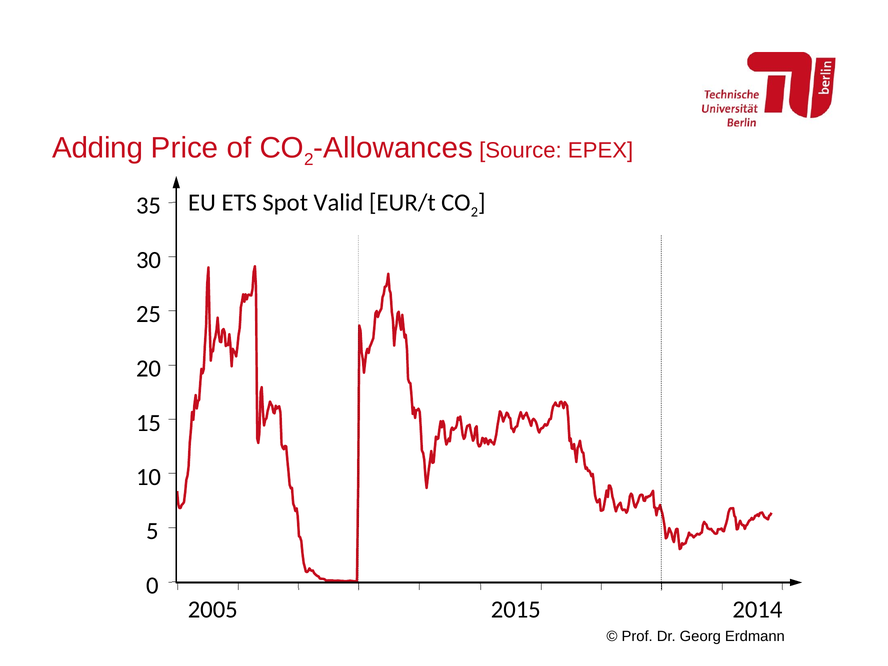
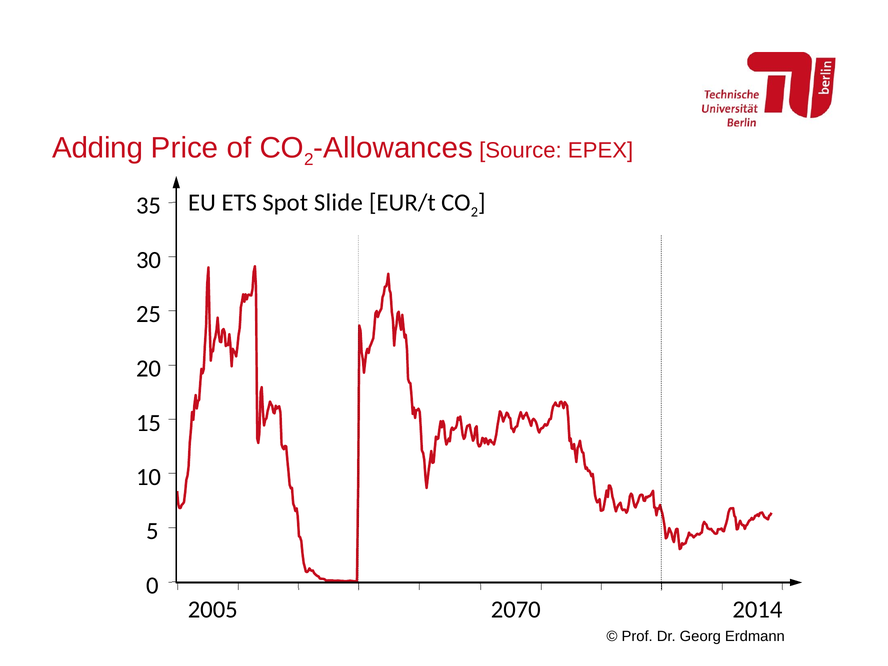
Valid: Valid -> Slide
2015: 2015 -> 2070
